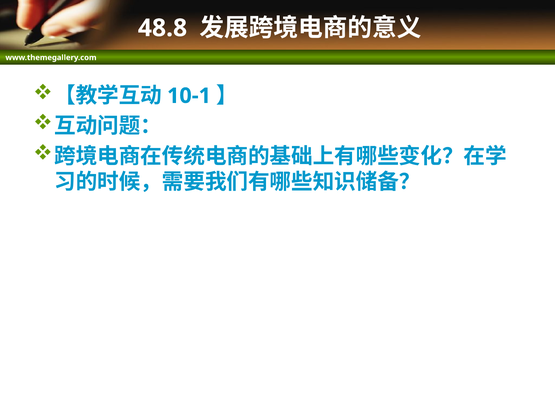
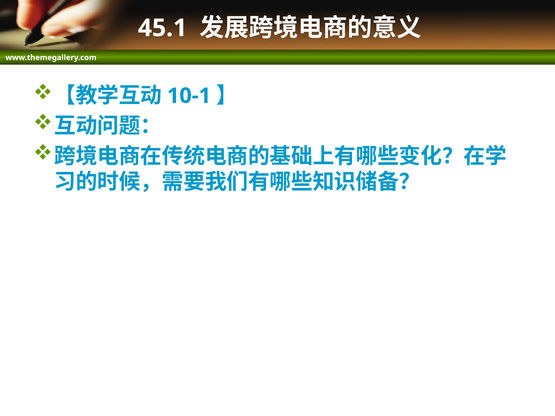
48.8: 48.8 -> 45.1
